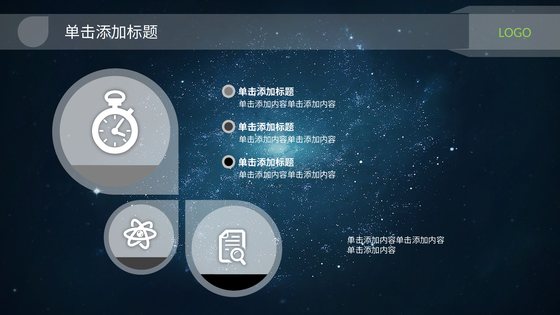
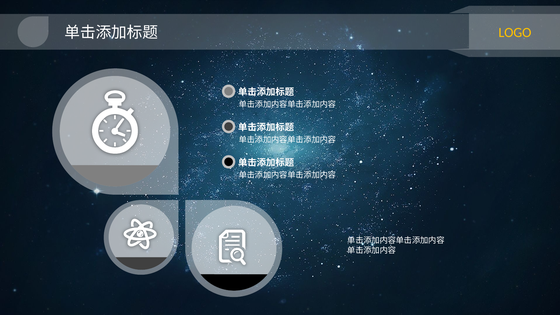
LOGO colour: light green -> yellow
